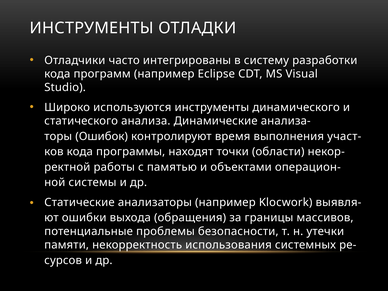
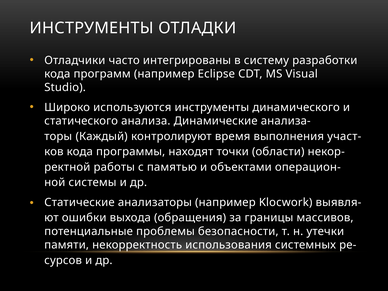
Ошибок: Ошибок -> Каждый
